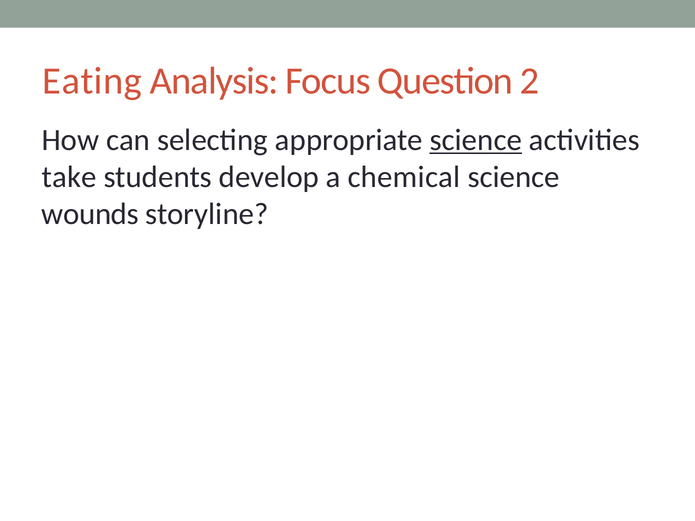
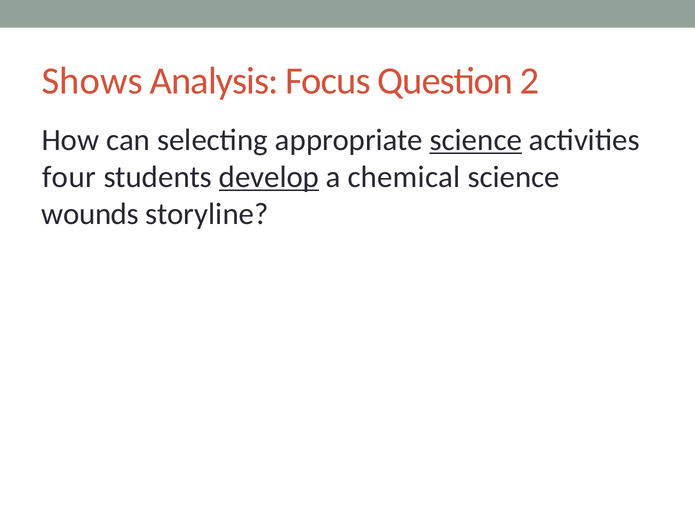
Eating: Eating -> Shows
take: take -> four
develop underline: none -> present
